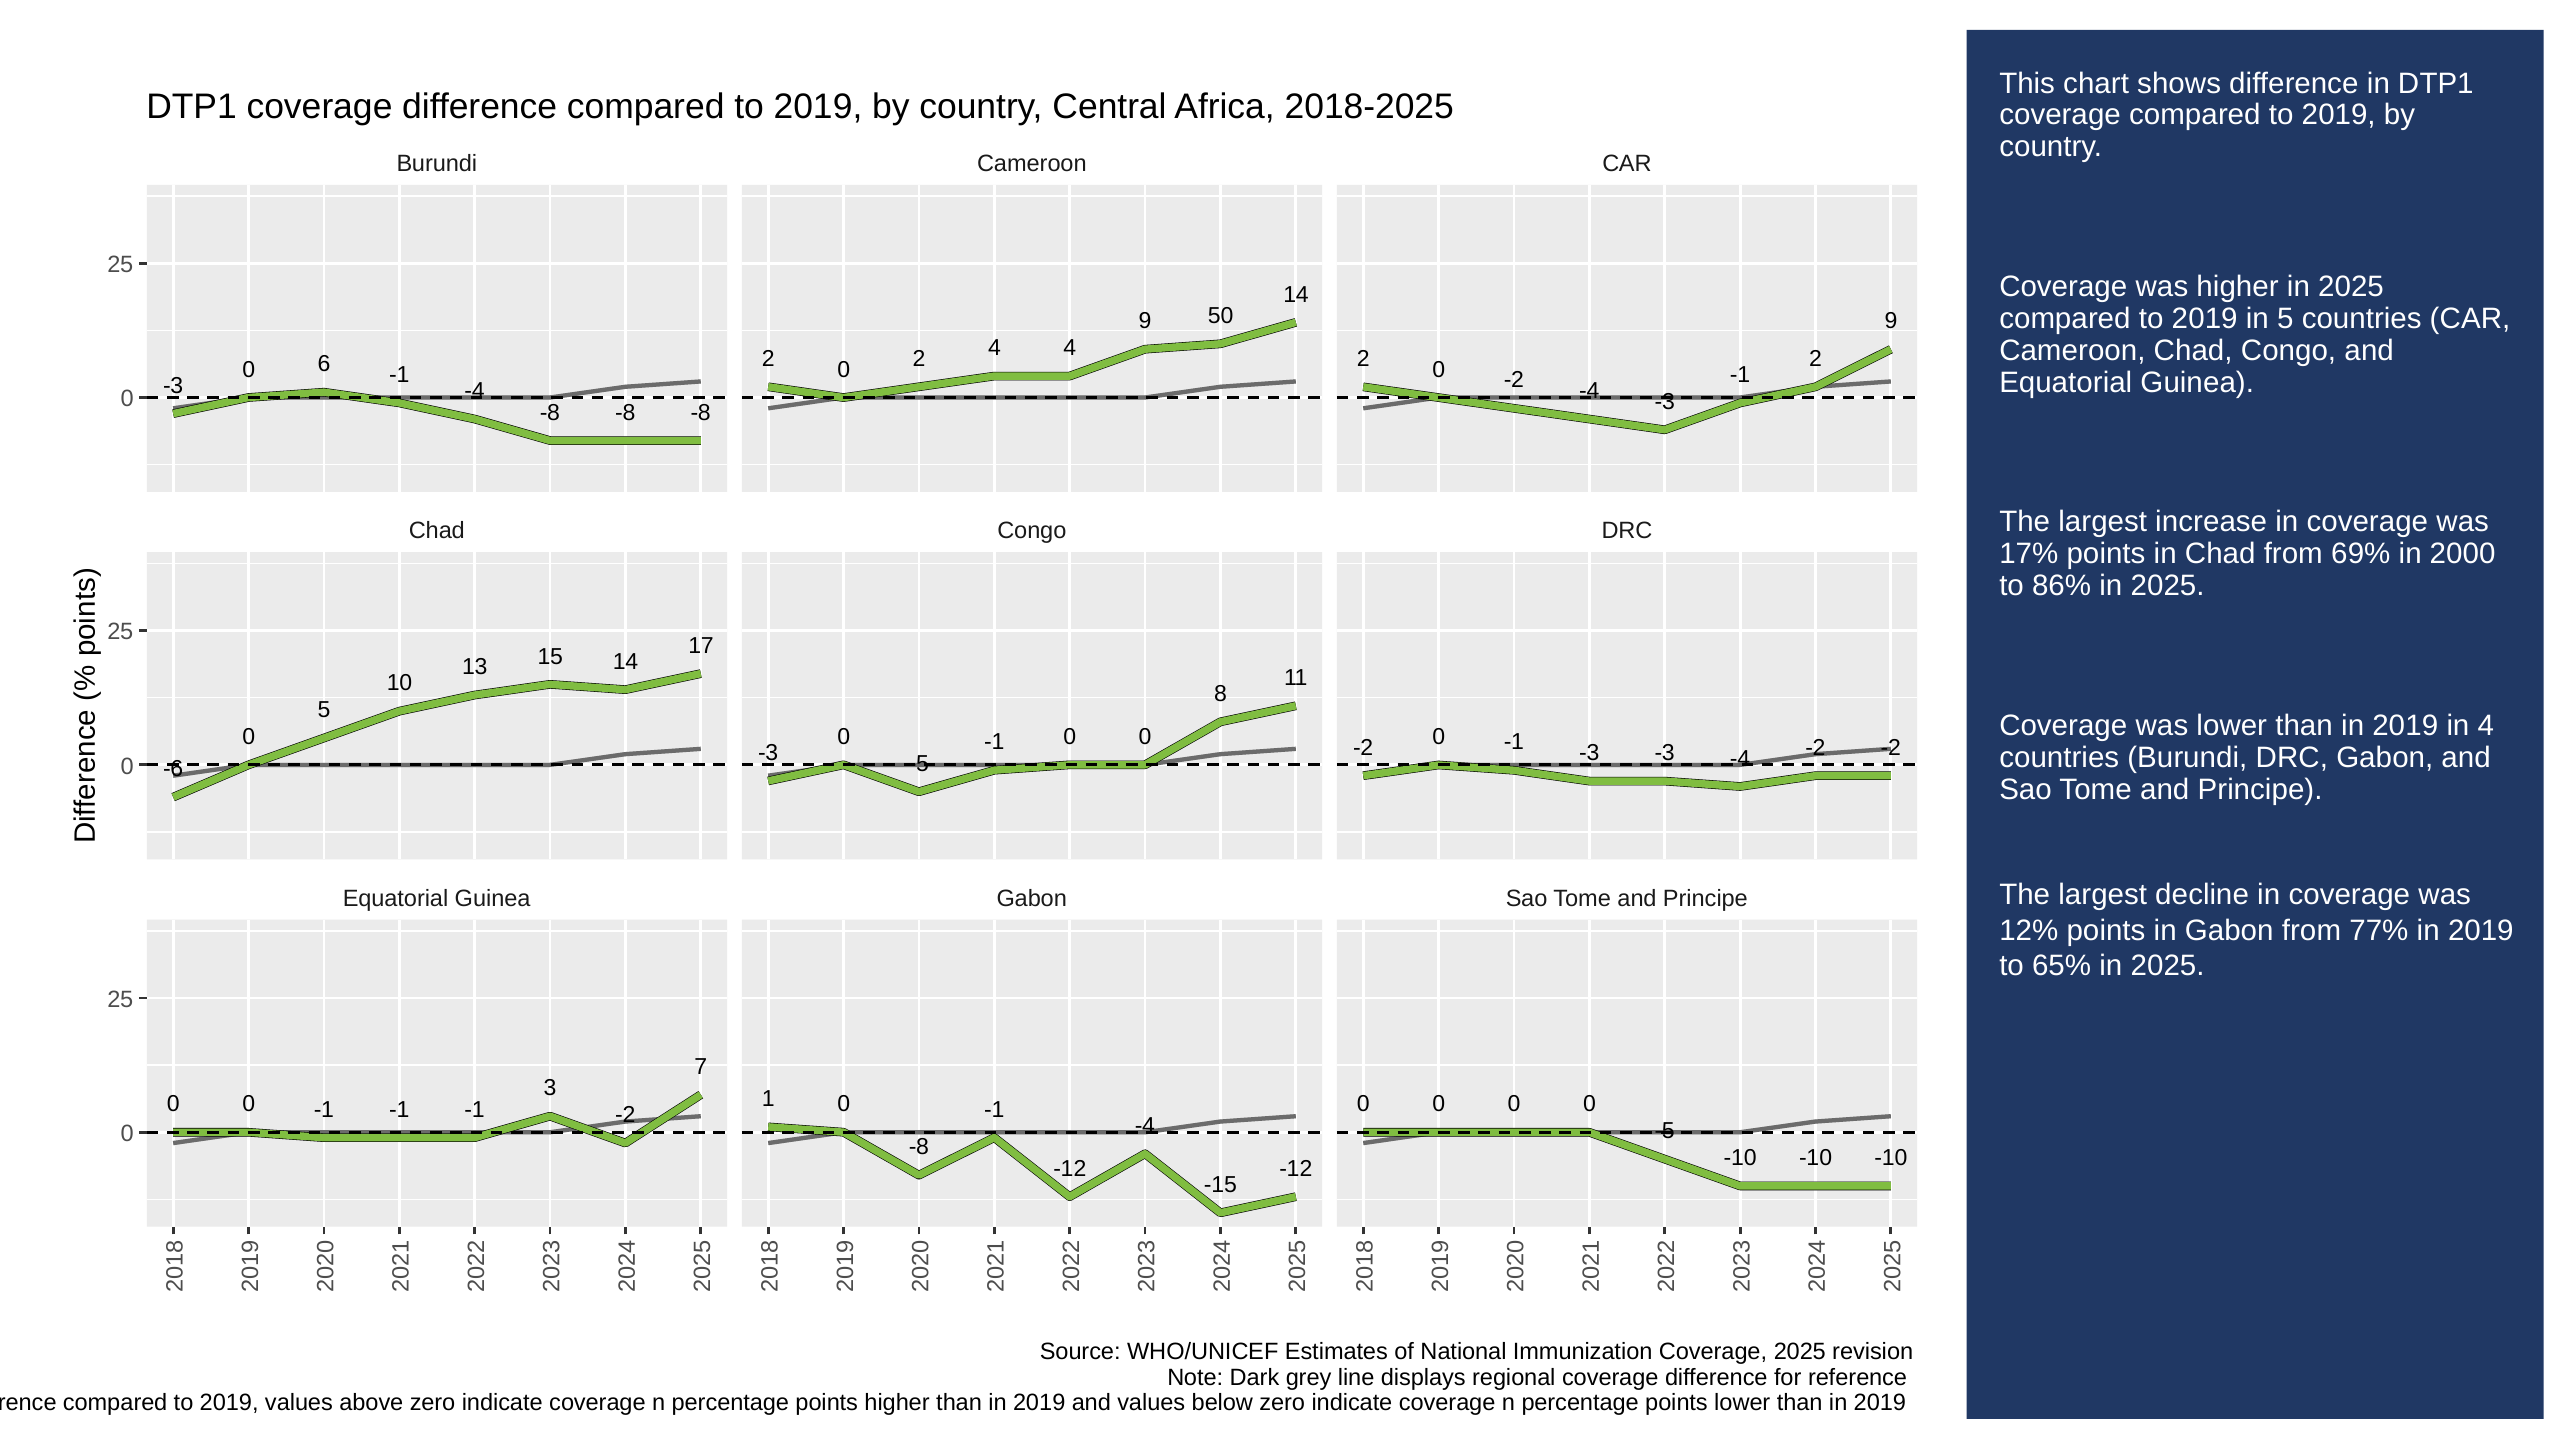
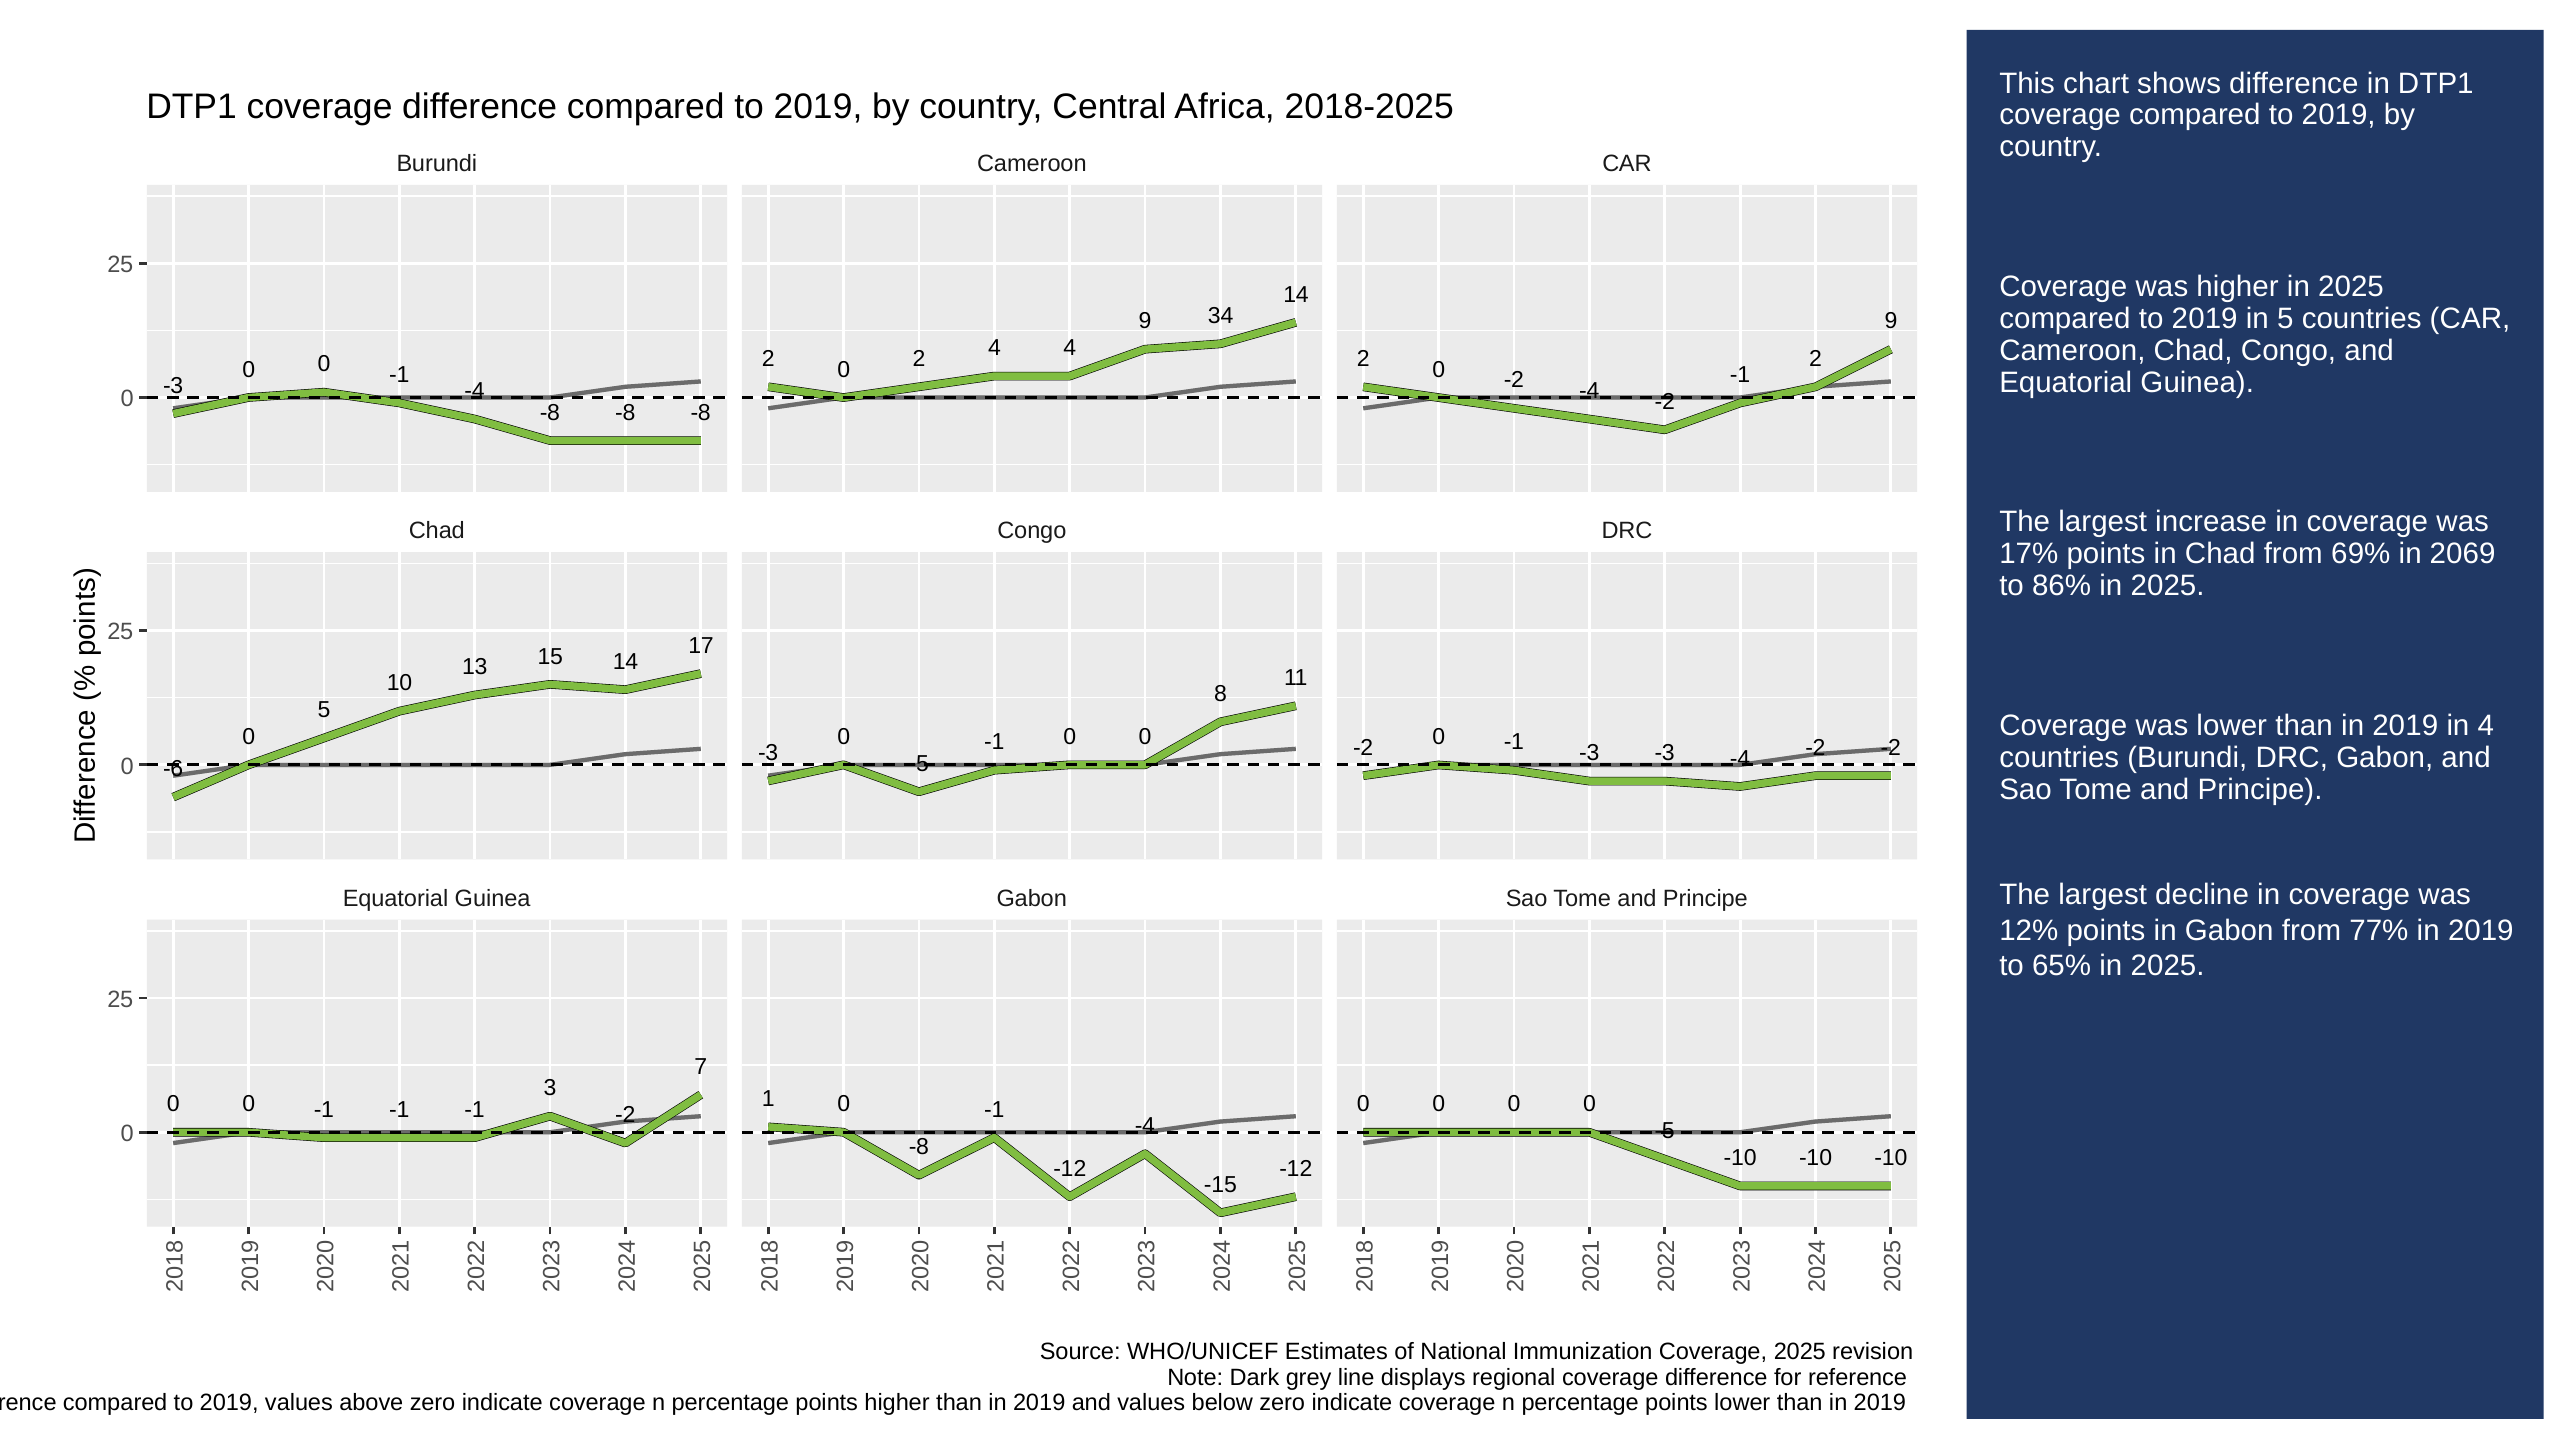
50: 50 -> 34
-2 -4 -3: -3 -> -2
6 at (324, 364): 6 -> 0
2000: 2000 -> 2069
